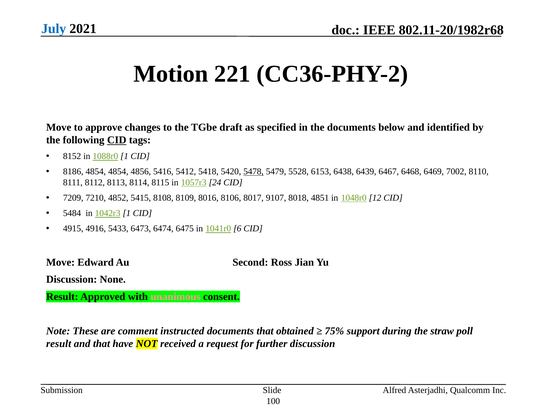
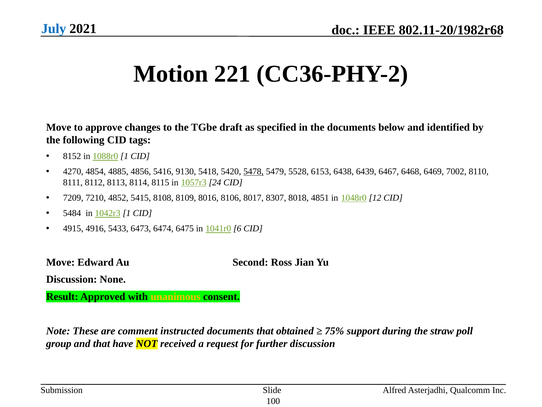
CID at (117, 140) underline: present -> none
8186: 8186 -> 4270
4854 4854: 4854 -> 4885
5412: 5412 -> 9130
9107: 9107 -> 8307
unanimous colour: pink -> yellow
result at (59, 343): result -> group
